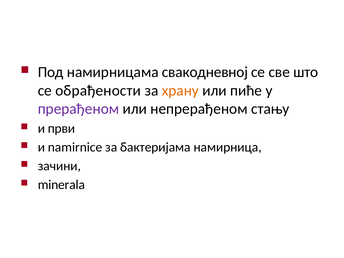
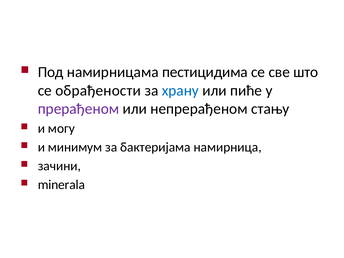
свакодневној: свакодневној -> пестицидима
храну colour: orange -> blue
први: први -> могу
namirnice: namirnice -> минимум
